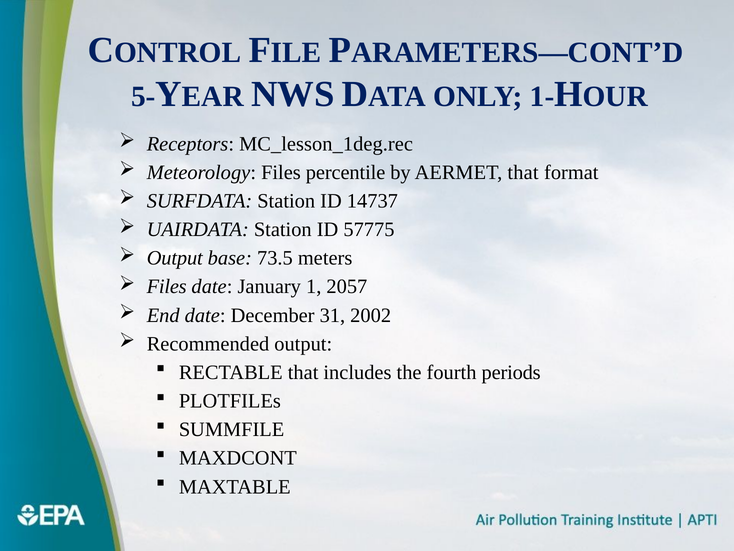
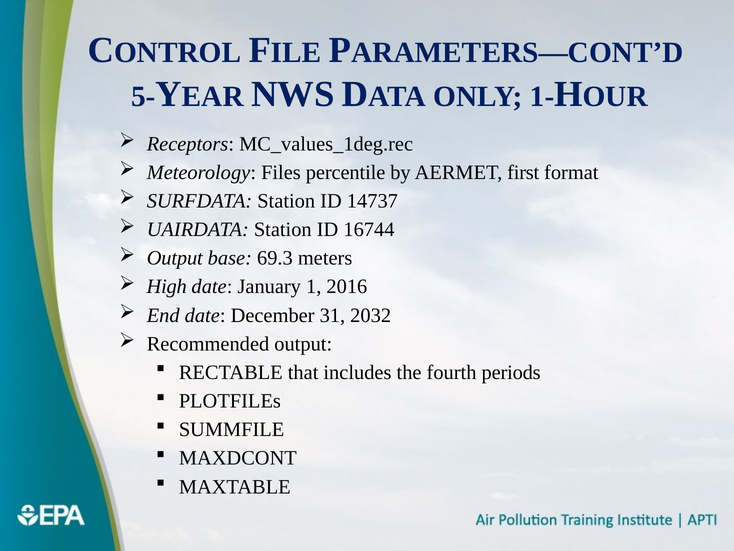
MC_lesson_1deg.rec: MC_lesson_1deg.rec -> MC_values_1deg.rec
AERMET that: that -> first
57775: 57775 -> 16744
73.5: 73.5 -> 69.3
Files at (167, 286): Files -> High
2057: 2057 -> 2016
2002: 2002 -> 2032
